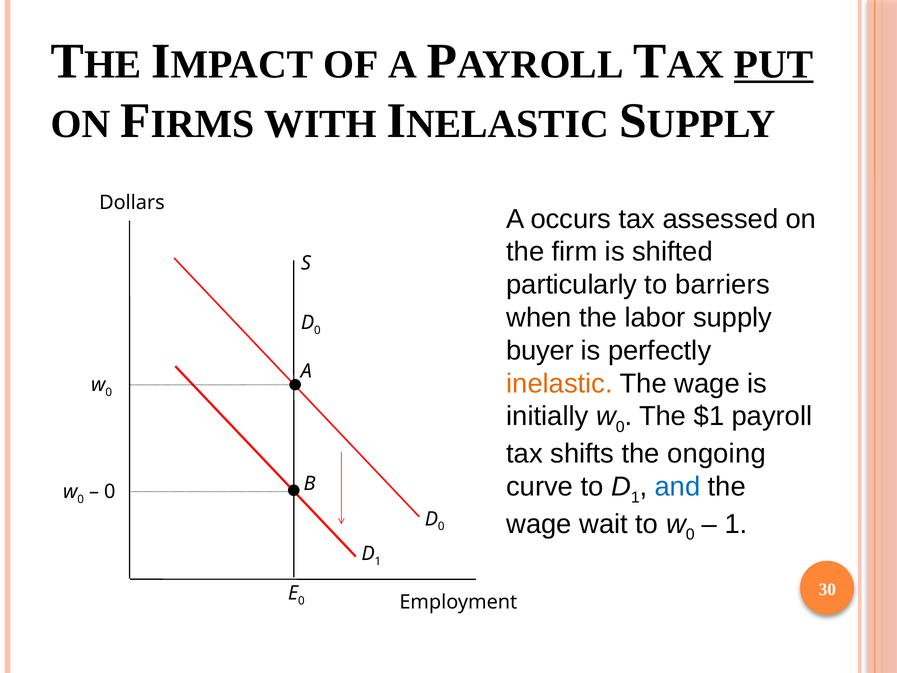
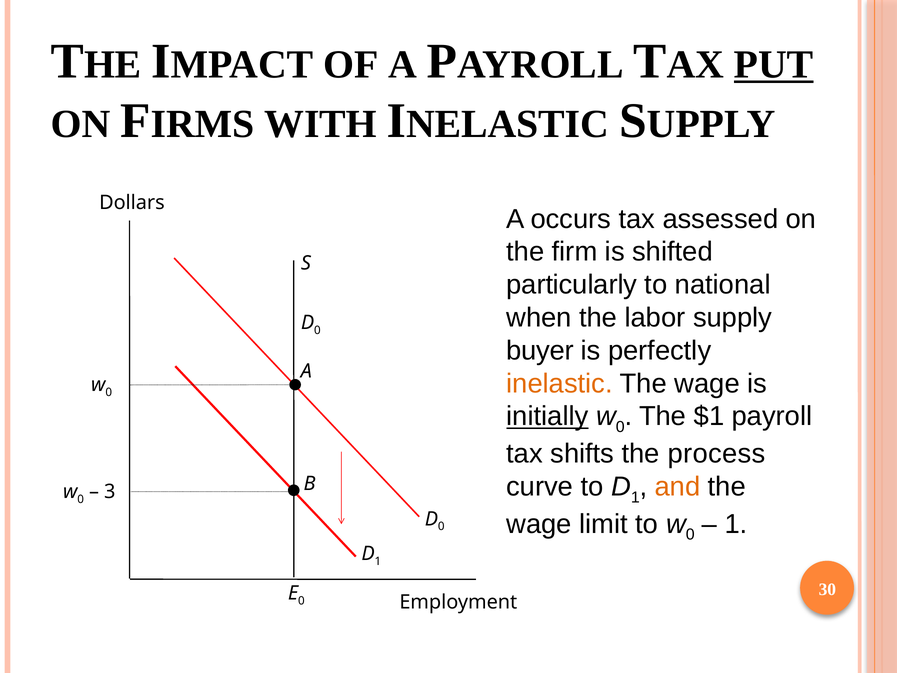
barriers: barriers -> national
initially underline: none -> present
ongoing: ongoing -> process
and colour: blue -> orange
0 at (110, 491): 0 -> 3
wait: wait -> limit
